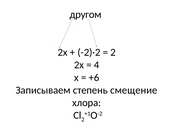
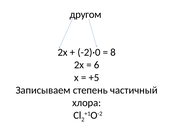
-2)·2: -2)·2 -> -2)·0
2 at (113, 52): 2 -> 8
4: 4 -> 6
+6: +6 -> +5
смещение: смещение -> частичный
